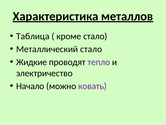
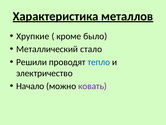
Таблица: Таблица -> Хрупкие
кроме стало: стало -> было
Жидкие: Жидкие -> Решили
тепло colour: purple -> blue
